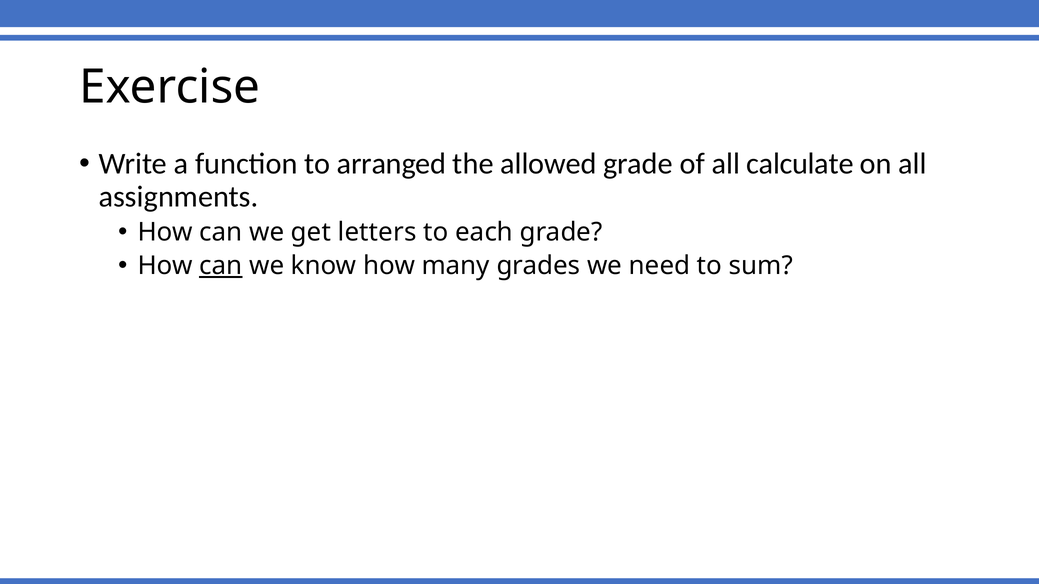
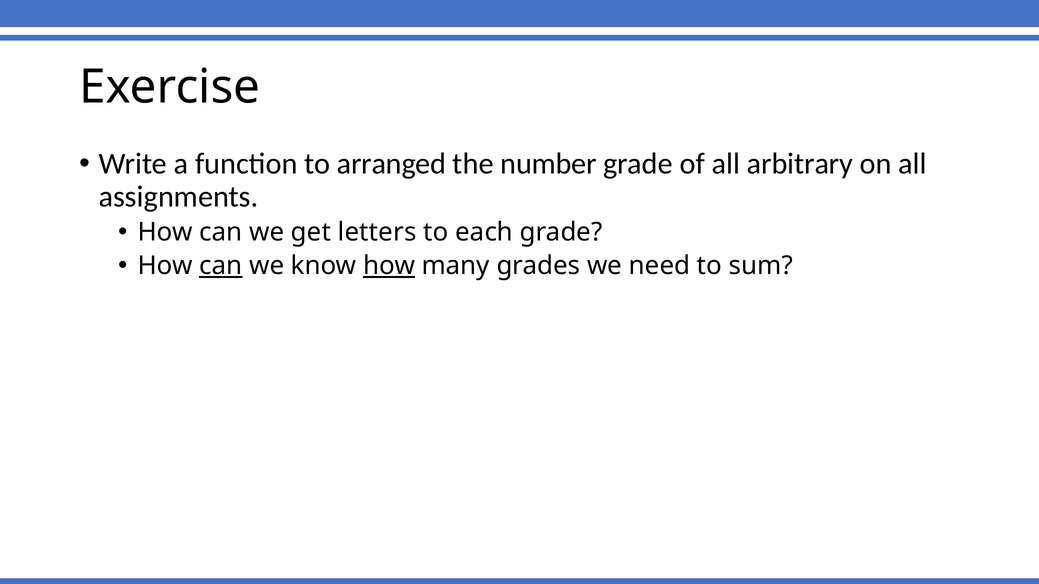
allowed: allowed -> number
calculate: calculate -> arbitrary
how at (389, 266) underline: none -> present
